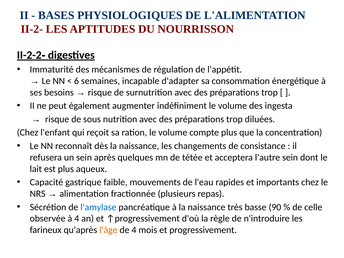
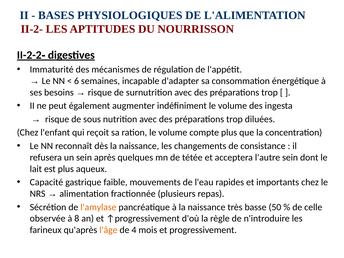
l'amylase colour: blue -> orange
90: 90 -> 50
à 4: 4 -> 8
